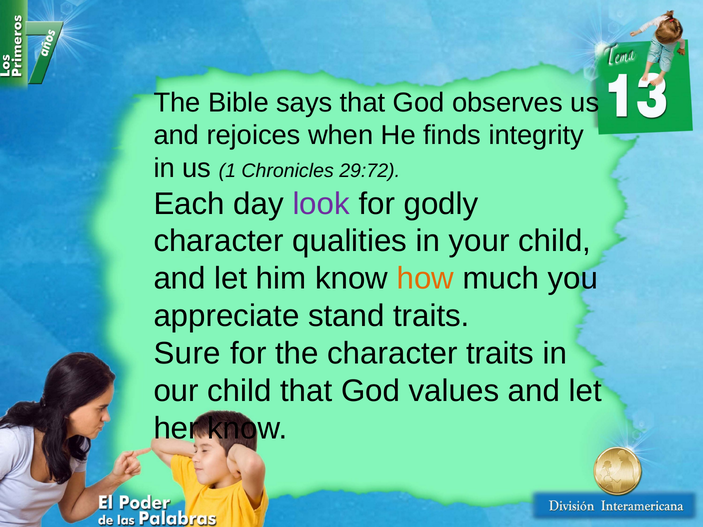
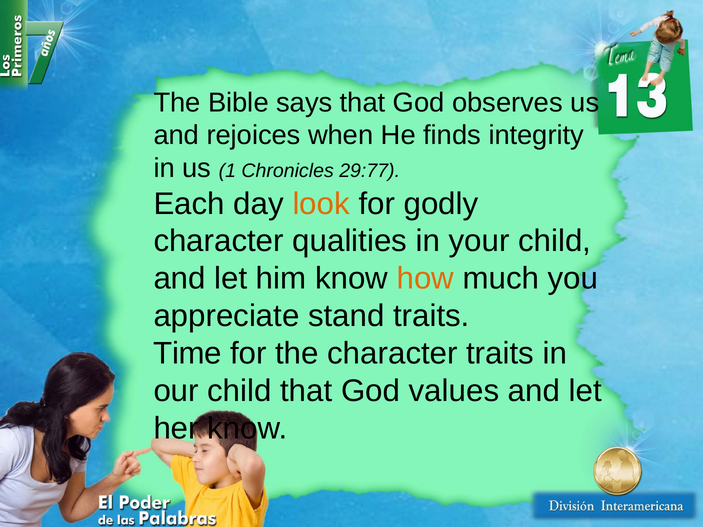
29:72: 29:72 -> 29:77
look colour: purple -> orange
Sure: Sure -> Time
